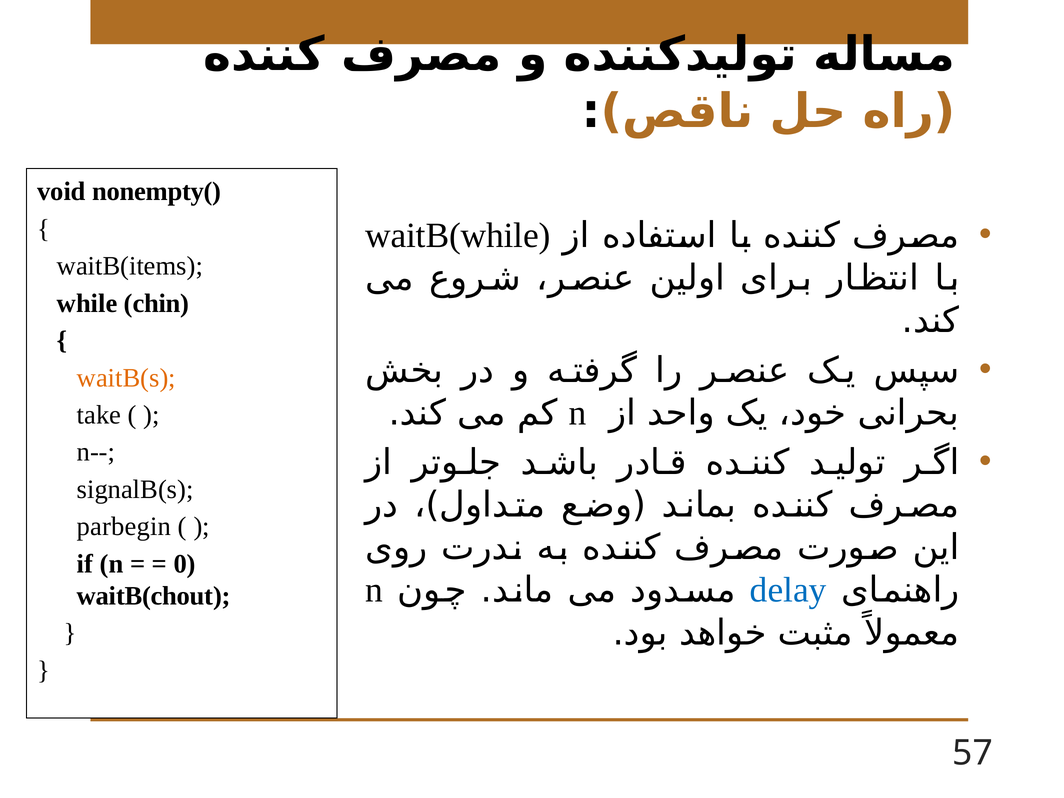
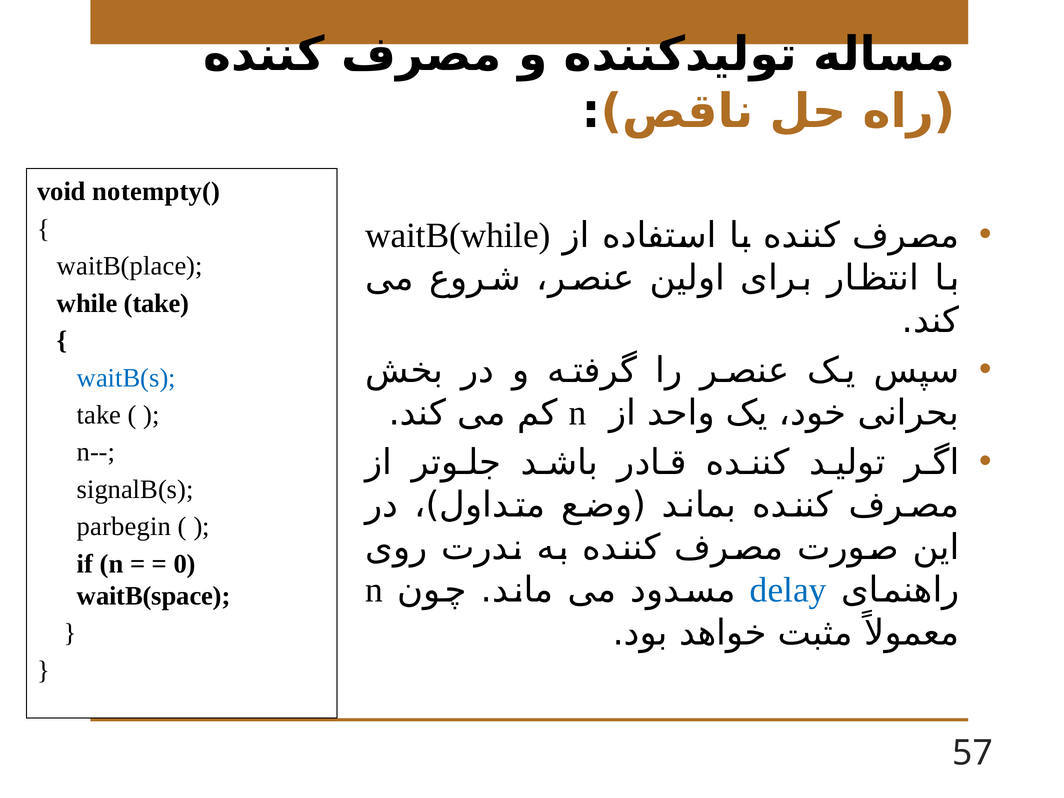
nonempty(: nonempty( -> notempty(
waitB(items: waitB(items -> waitB(place
while chin: chin -> take
waitB(s colour: orange -> blue
waitB(chout: waitB(chout -> waitB(space
